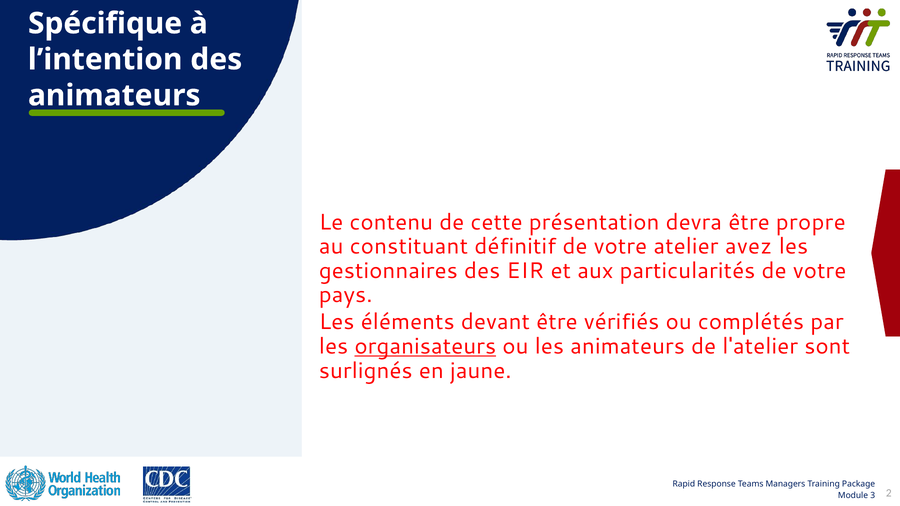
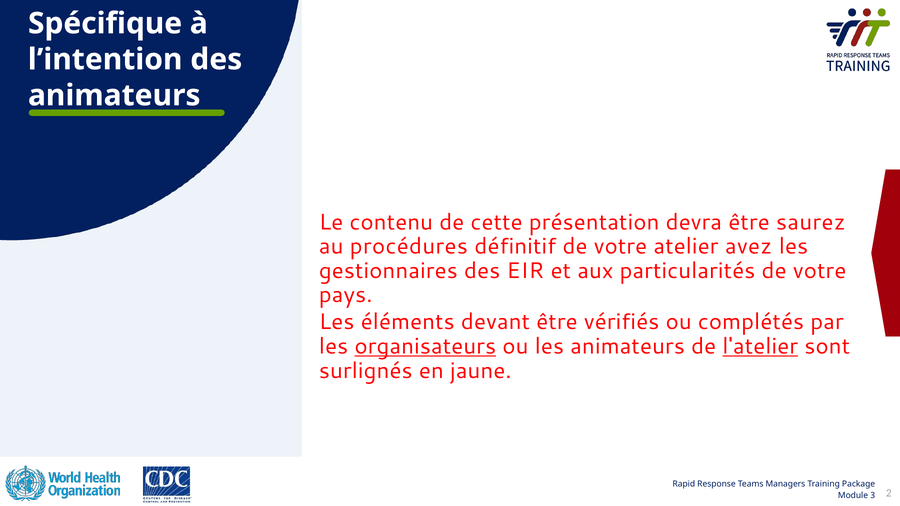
propre: propre -> saurez
constituant: constituant -> procédures
l'atelier underline: none -> present
